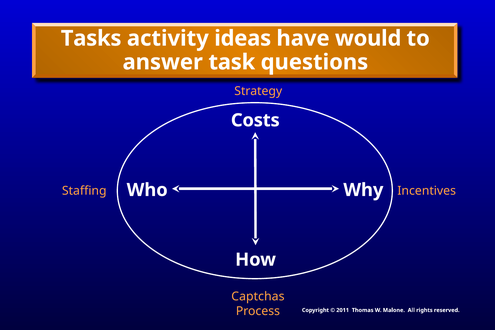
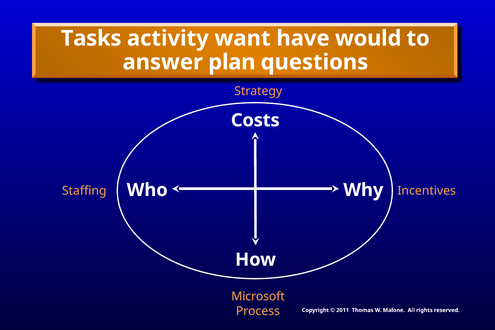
ideas: ideas -> want
task: task -> plan
Captchas: Captchas -> Microsoft
